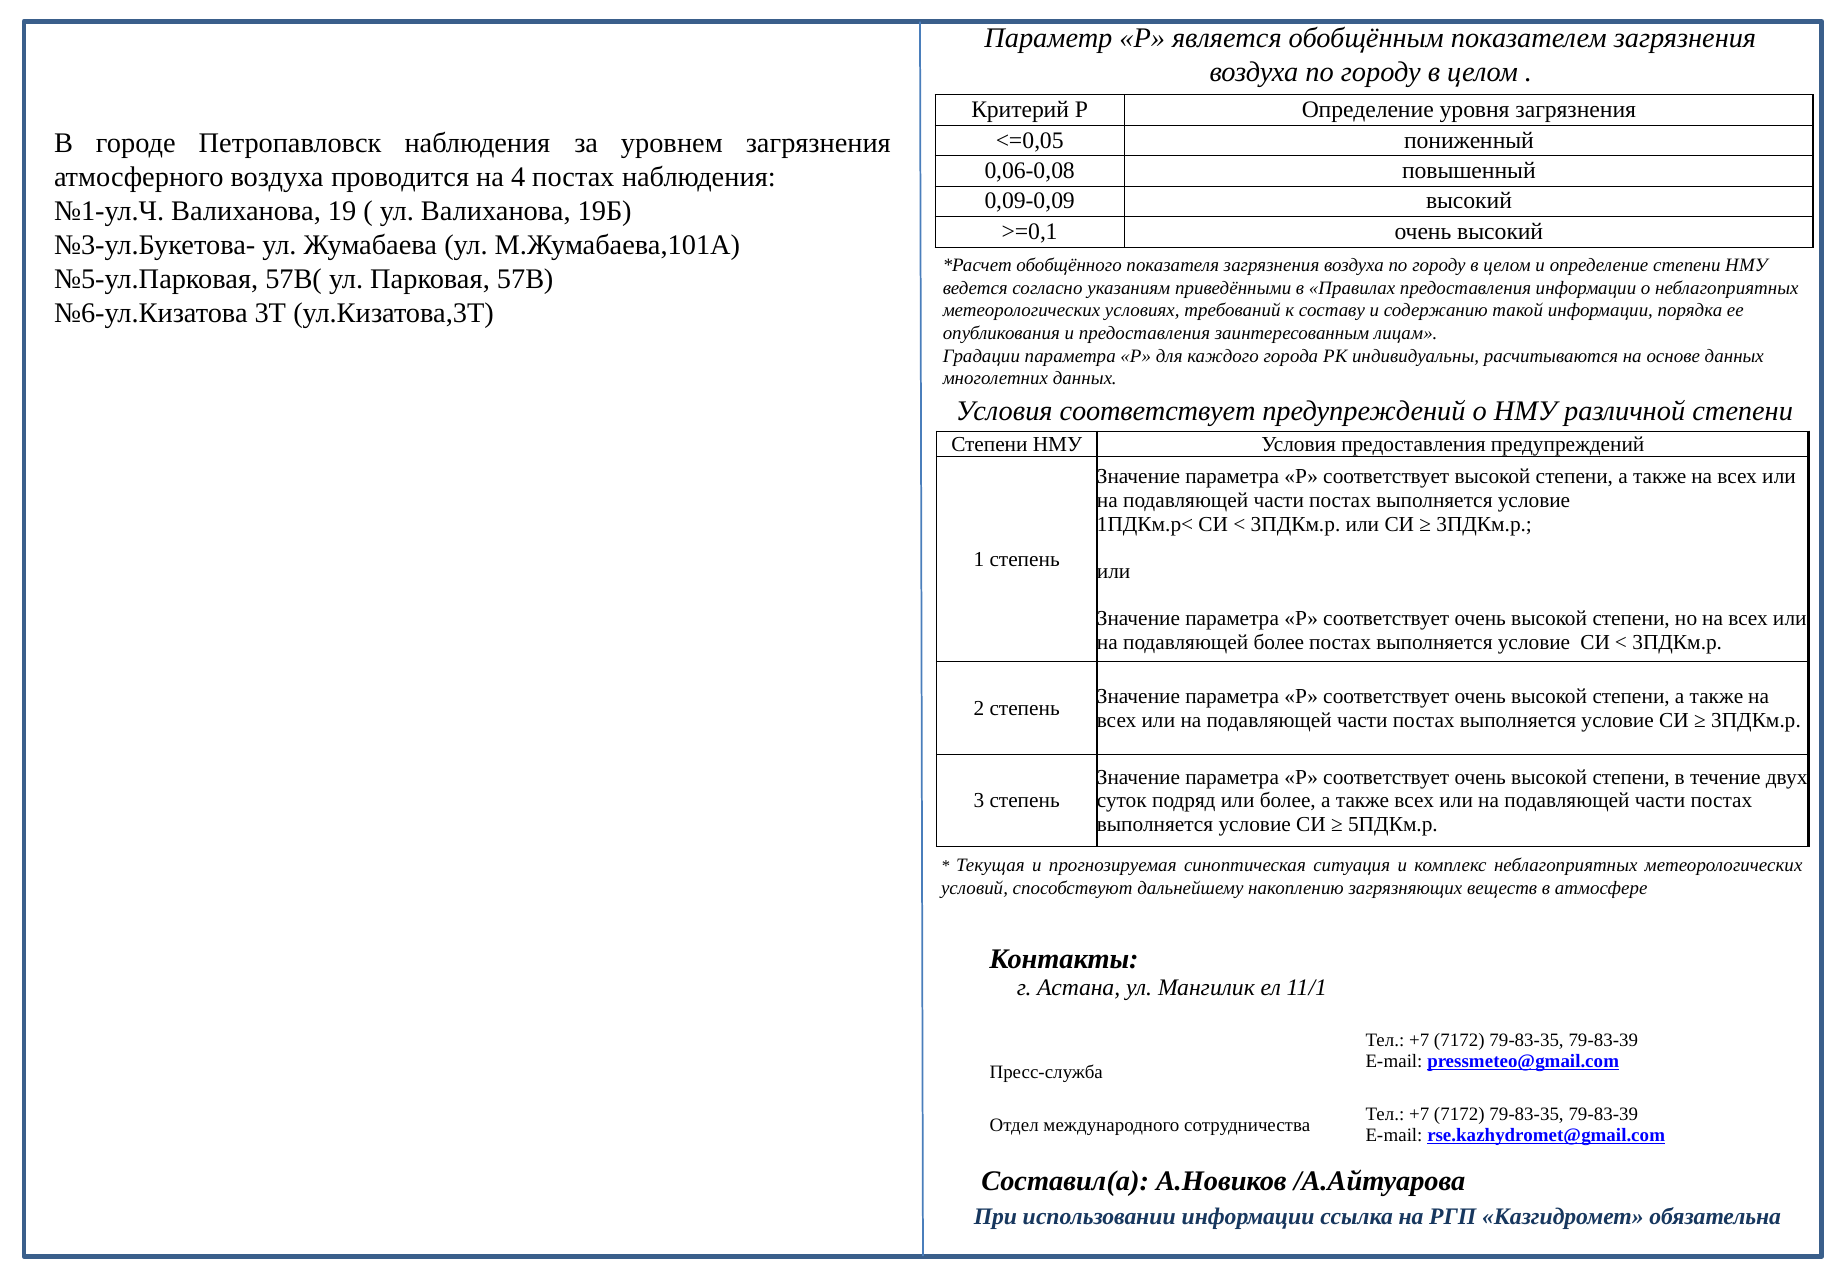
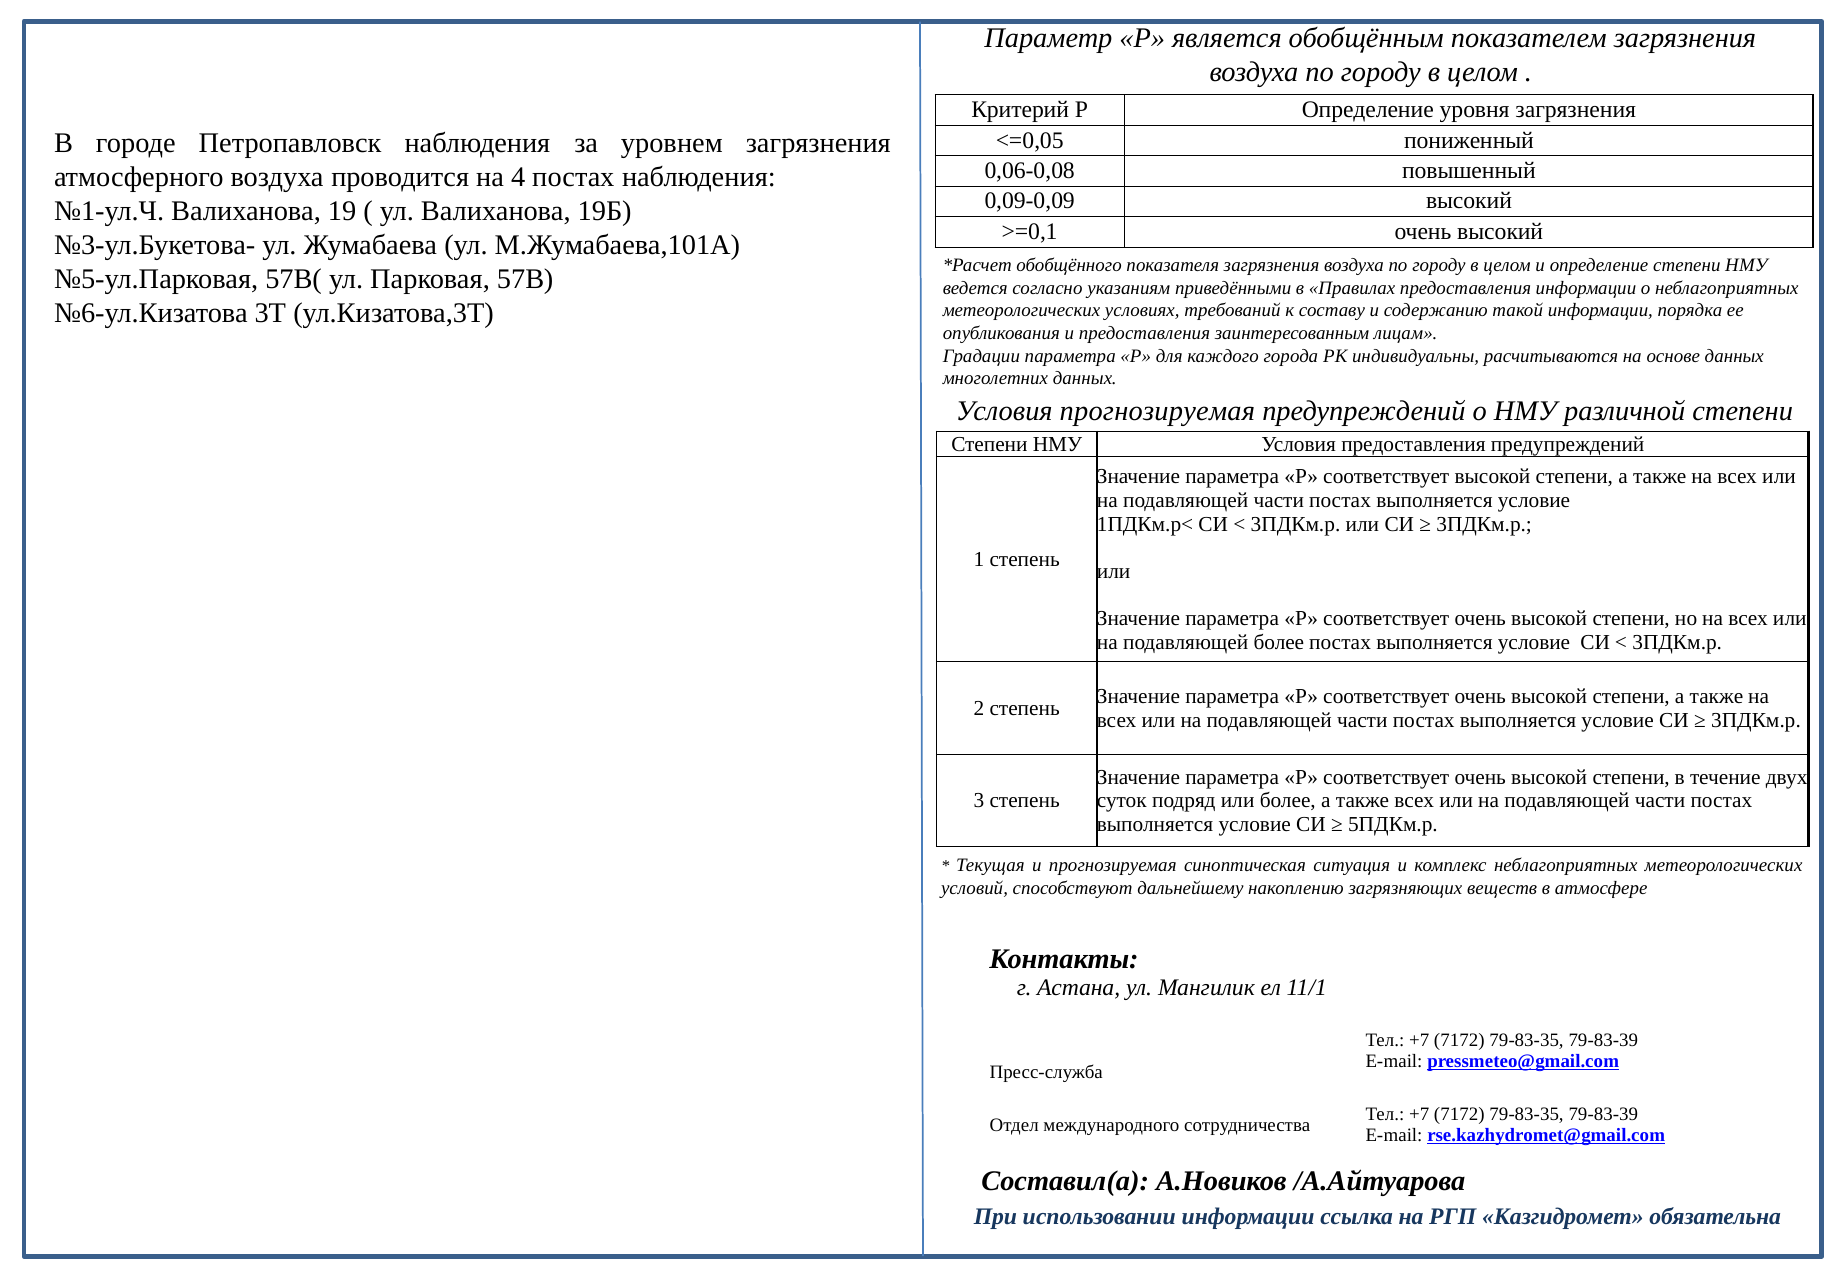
Условия соответствует: соответствует -> прогнозируемая
